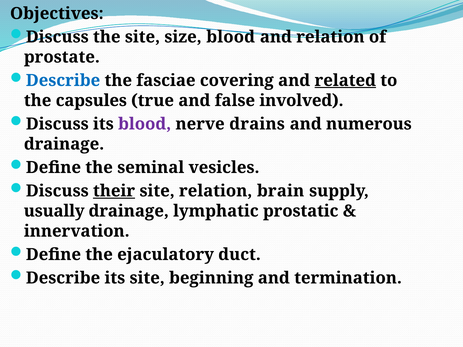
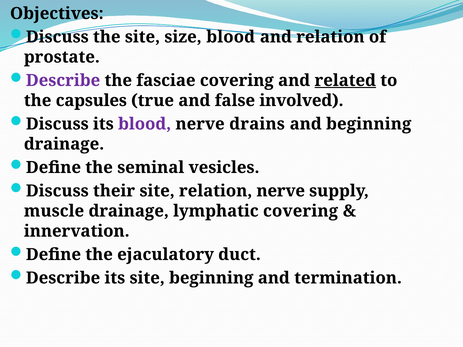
Describe at (63, 81) colour: blue -> purple
and numerous: numerous -> beginning
their underline: present -> none
relation brain: brain -> nerve
usually: usually -> muscle
lymphatic prostatic: prostatic -> covering
